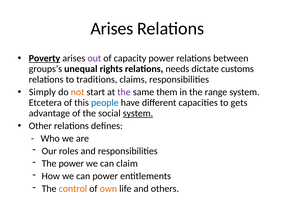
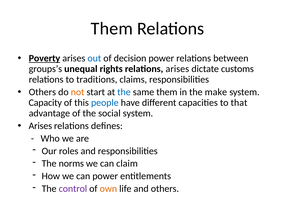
Arises at (112, 29): Arises -> Them
out colour: purple -> blue
capacity: capacity -> decision
relations needs: needs -> arises
Simply at (42, 92): Simply -> Others
the at (124, 92) colour: purple -> blue
range: range -> make
Etcetera: Etcetera -> Capacity
gets: gets -> that
system at (138, 113) underline: present -> none
Other at (40, 126): Other -> Arises
The power: power -> norms
control colour: orange -> purple
